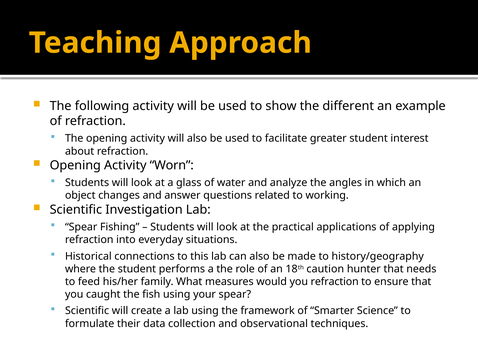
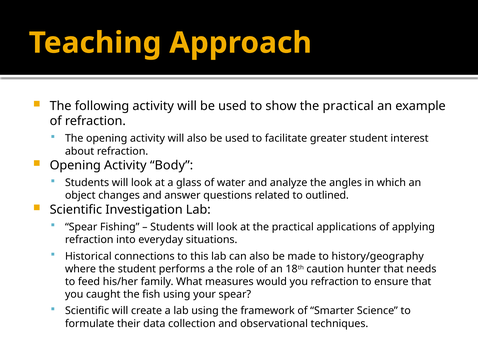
show the different: different -> practical
Worn: Worn -> Body
working: working -> outlined
